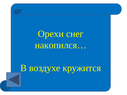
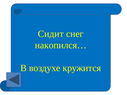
Орехи: Орехи -> Сидит
